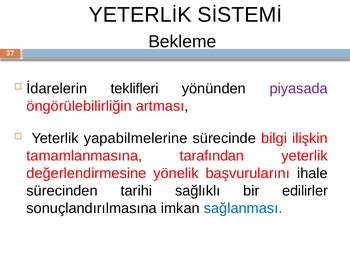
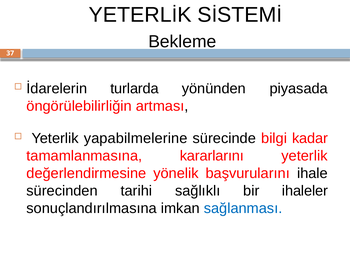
teklifleri: teklifleri -> turlarda
piyasada colour: purple -> black
ilişkin: ilişkin -> kadar
tarafından: tarafından -> kararlarını
edilirler: edilirler -> ihaleler
